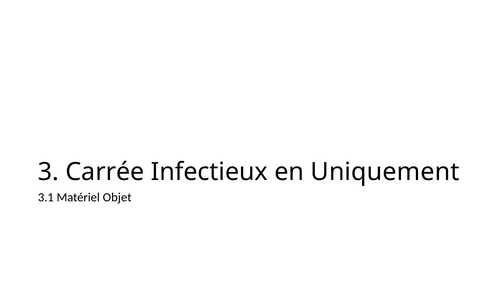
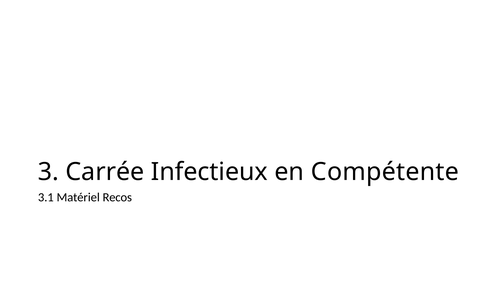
Uniquement: Uniquement -> Compétente
Objet: Objet -> Recos
